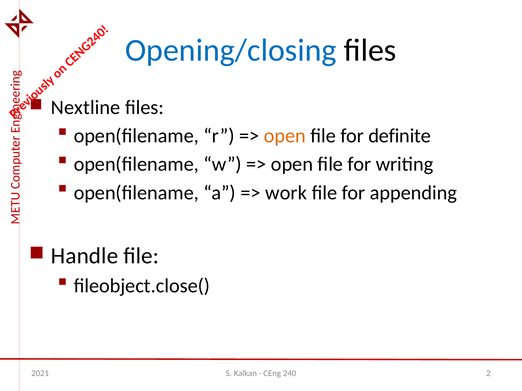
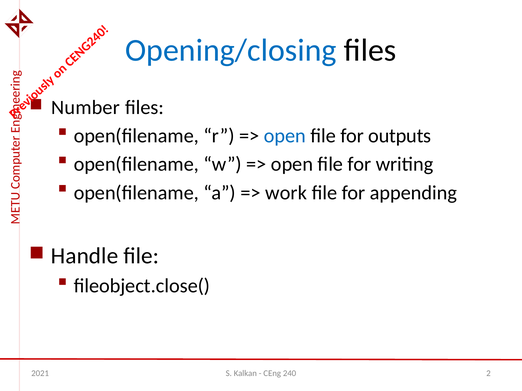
Nextline: Nextline -> Number
open at (285, 136) colour: orange -> blue
definite: definite -> outputs
